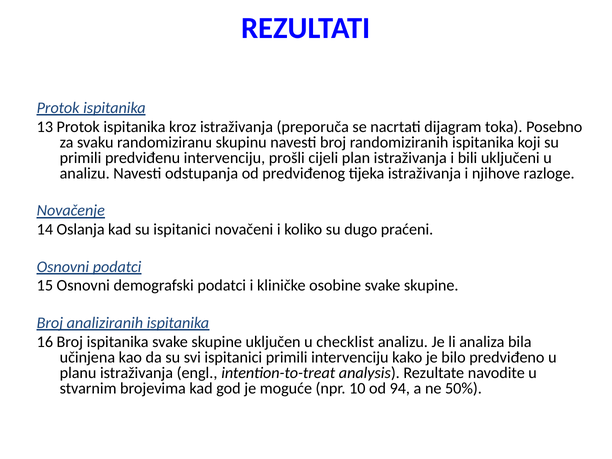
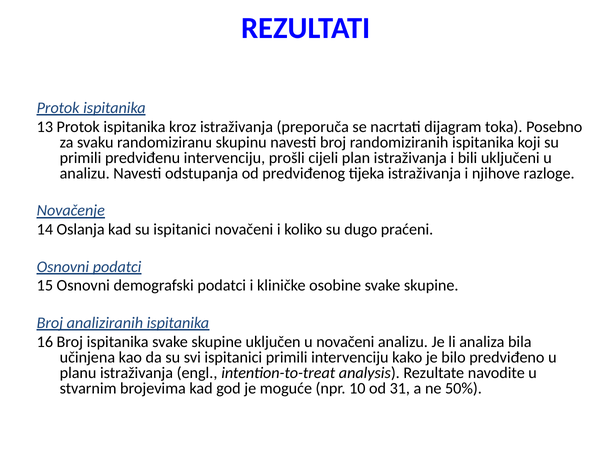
u checklist: checklist -> novačeni
94: 94 -> 31
